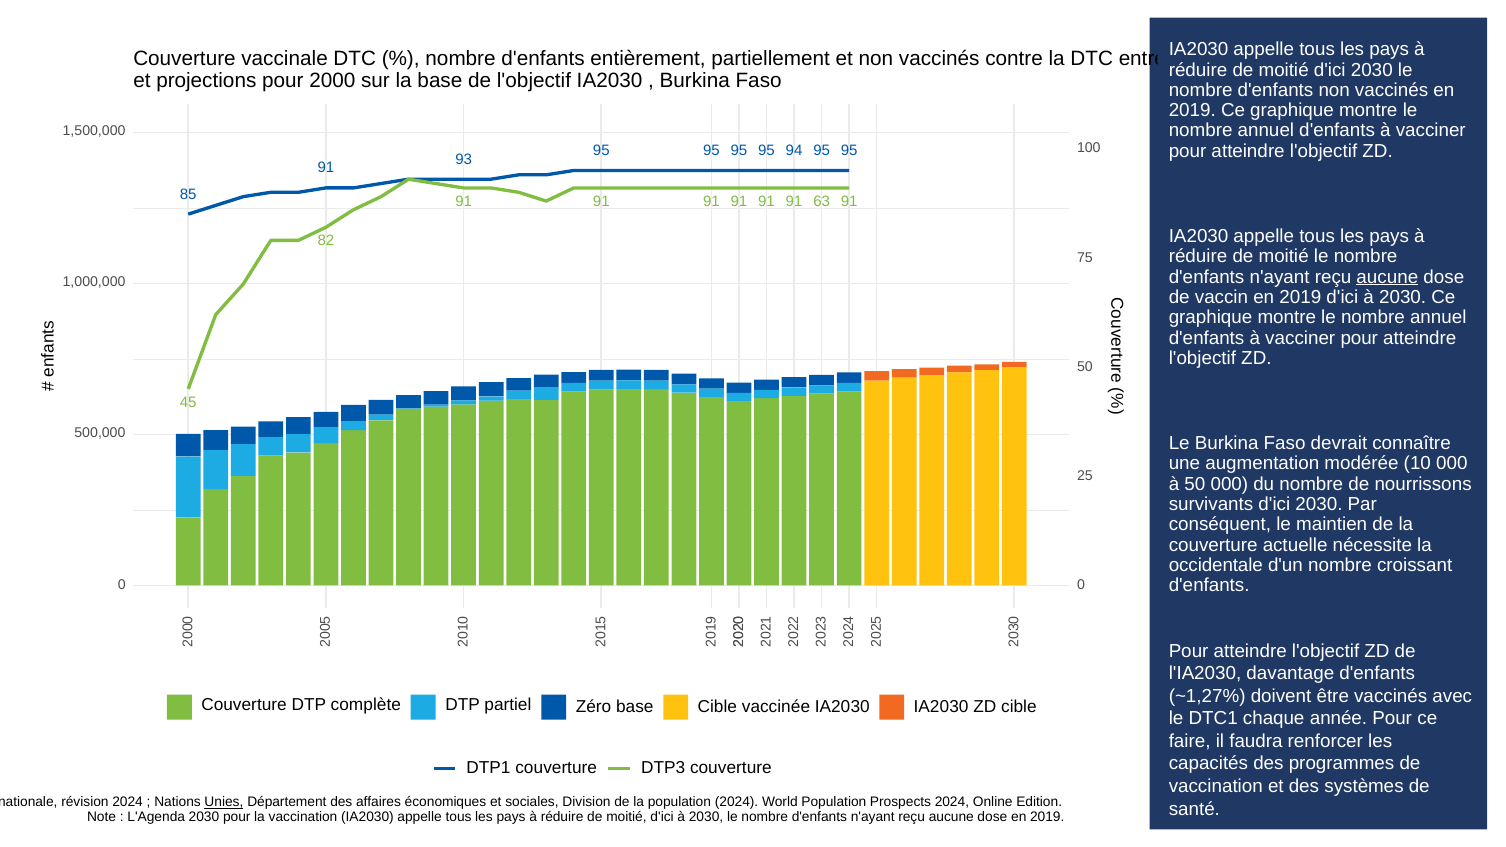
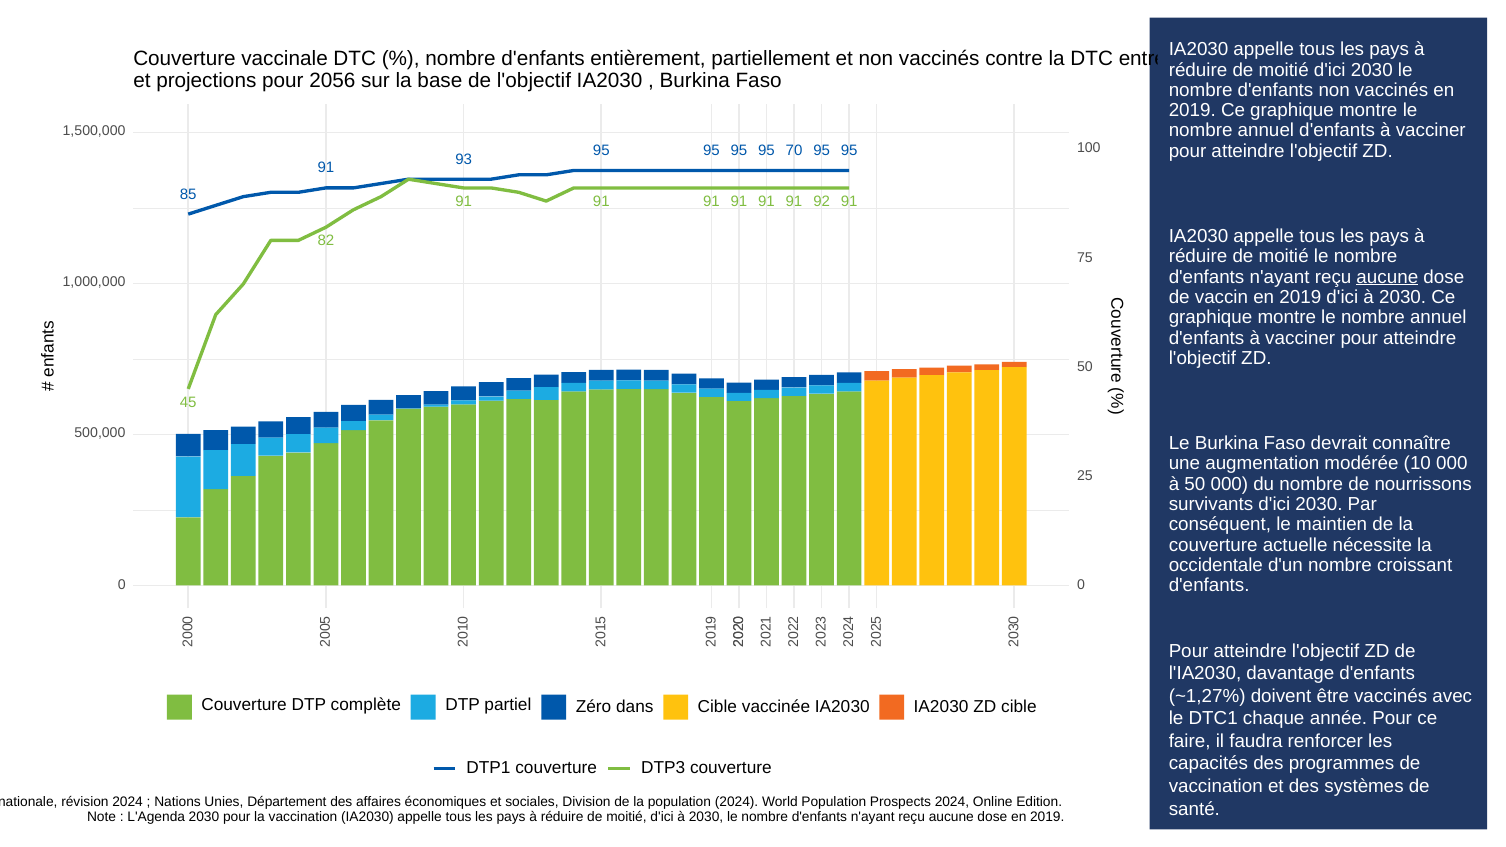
pour 2000: 2000 -> 2056
94: 94 -> 70
63: 63 -> 92
Zéro base: base -> dans
Unies underline: present -> none
